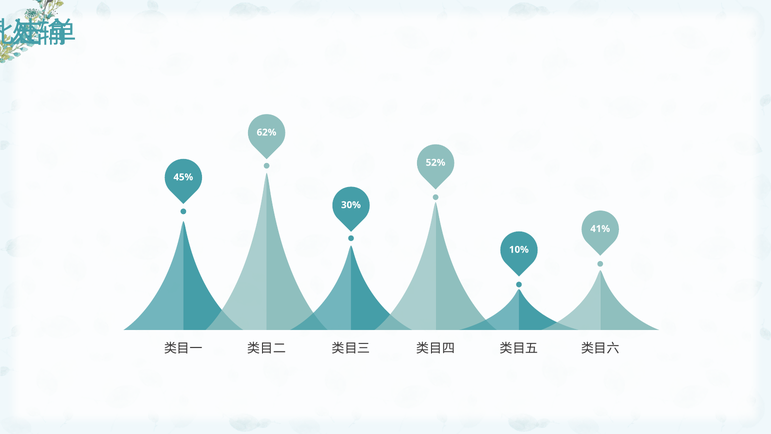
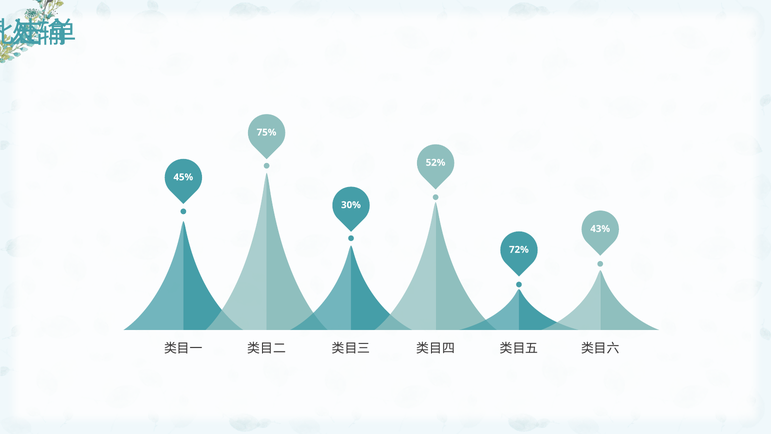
62%: 62% -> 75%
41%: 41% -> 43%
10%: 10% -> 72%
